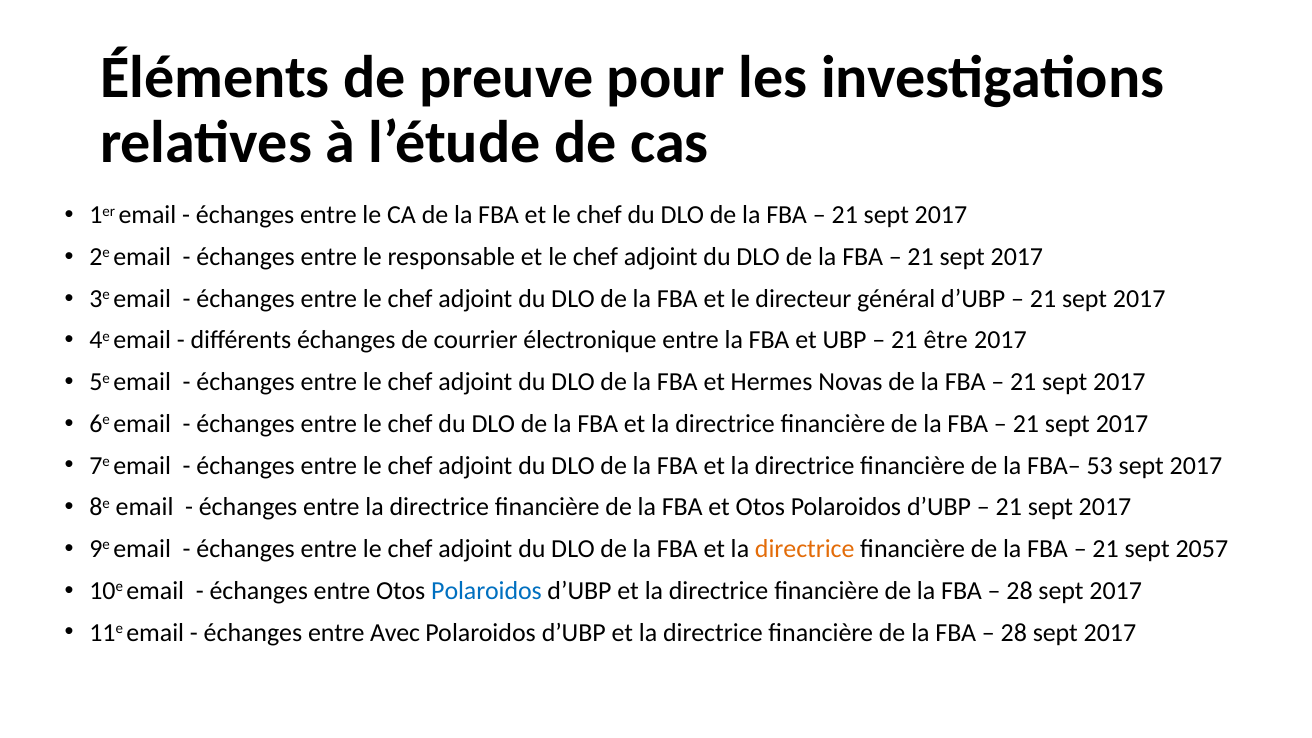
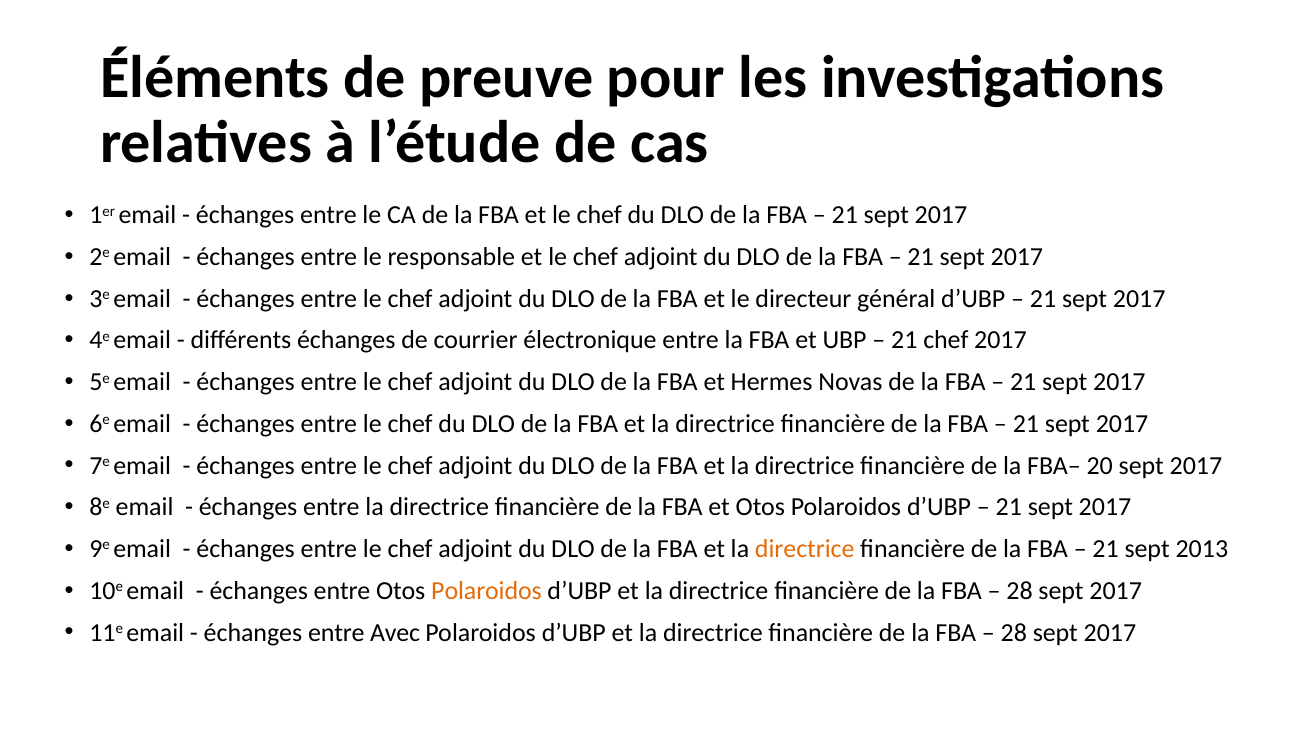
21 être: être -> chef
53: 53 -> 20
2057: 2057 -> 2013
Polaroidos at (487, 591) colour: blue -> orange
